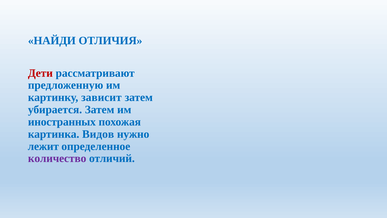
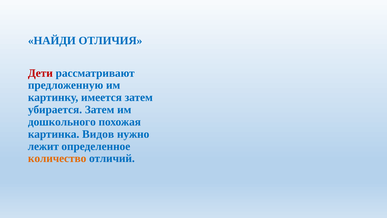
зависит: зависит -> имеется
иностранных: иностранных -> дошкольного
количество colour: purple -> orange
